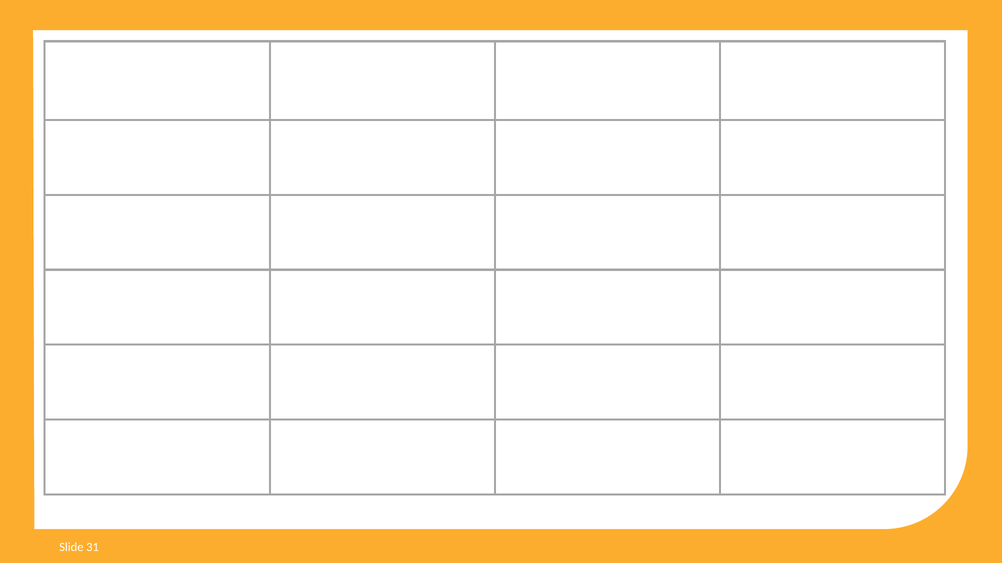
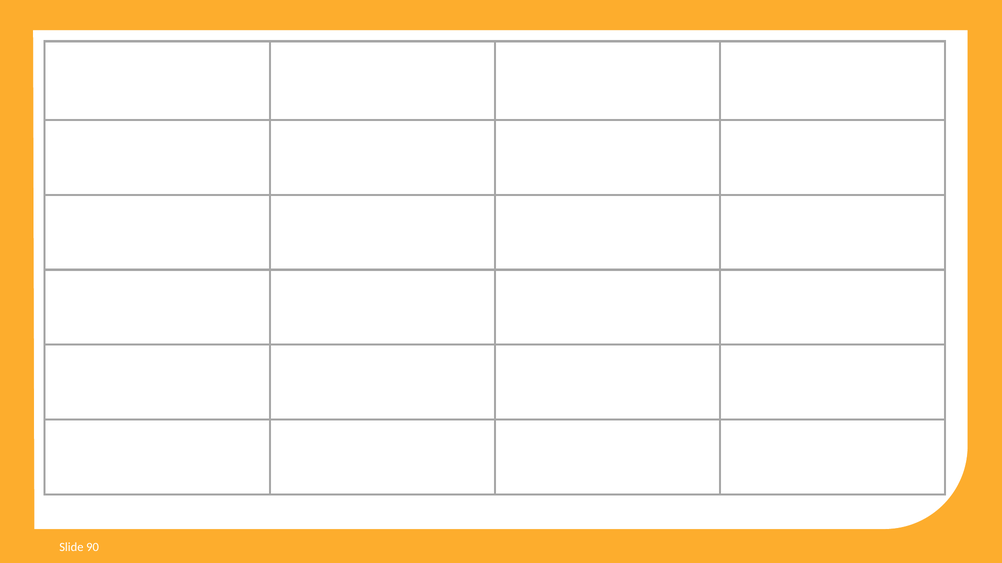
31: 31 -> 90
